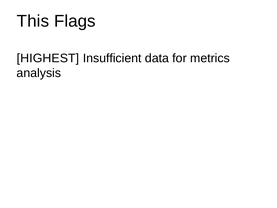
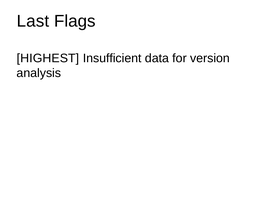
This: This -> Last
metrics: metrics -> version
